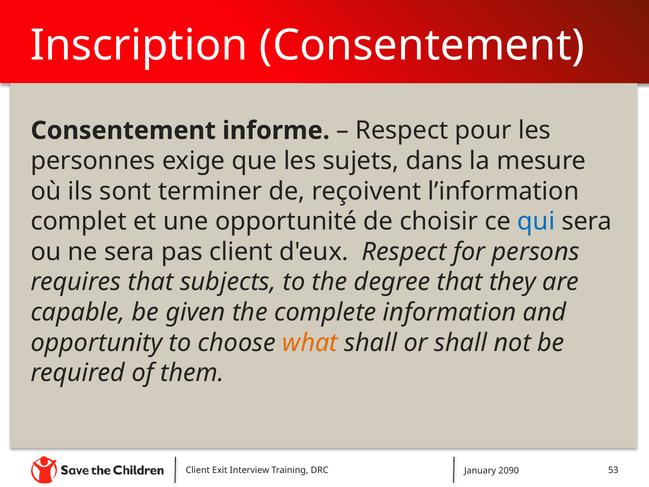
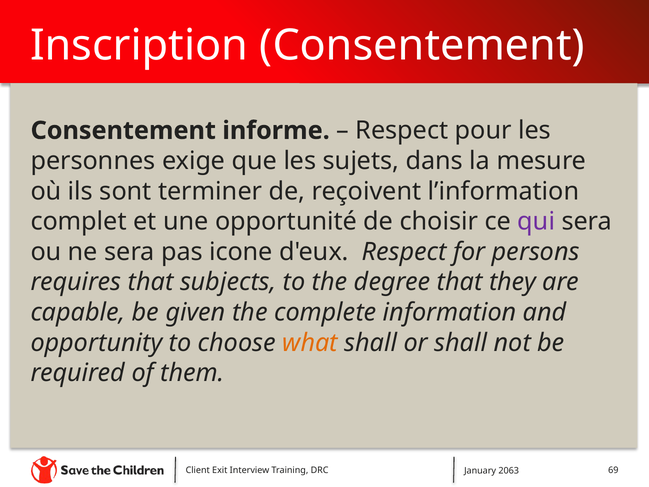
qui colour: blue -> purple
pas client: client -> icone
53: 53 -> 69
2090: 2090 -> 2063
